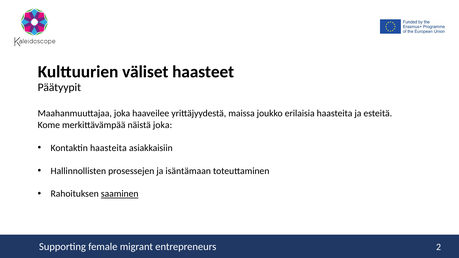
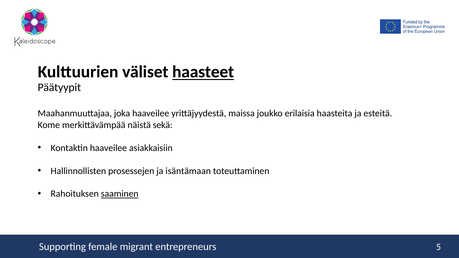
haasteet underline: none -> present
näistä joka: joka -> sekä
Kontaktin haasteita: haasteita -> haaveilee
2: 2 -> 5
